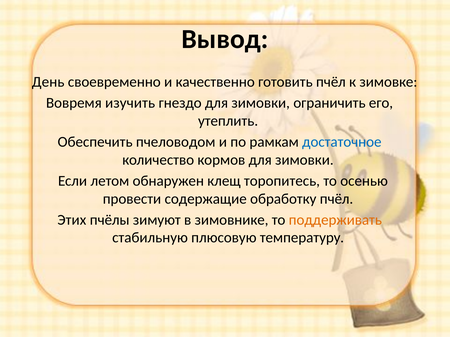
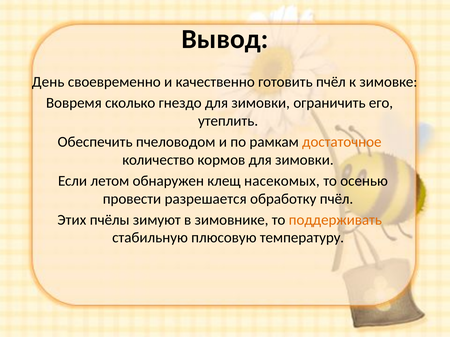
изучить: изучить -> сколько
достаточное colour: blue -> orange
торопитесь: торопитесь -> насекомых
содержащие: содержащие -> разрешается
